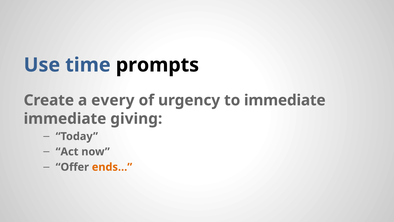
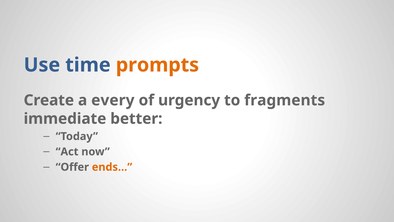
prompts colour: black -> orange
to immediate: immediate -> fragments
giving: giving -> better
